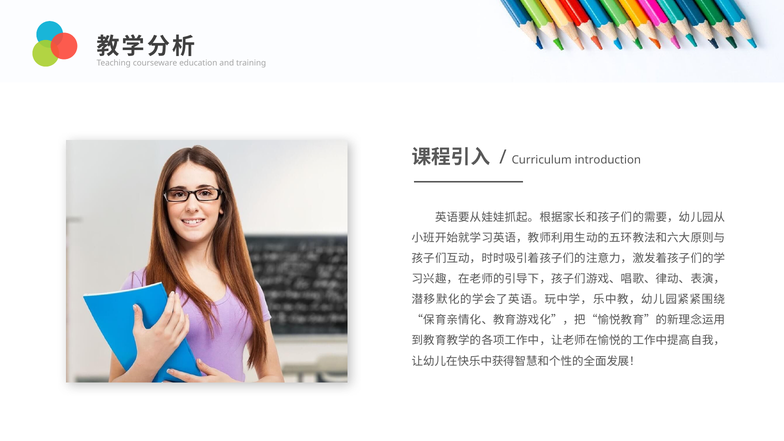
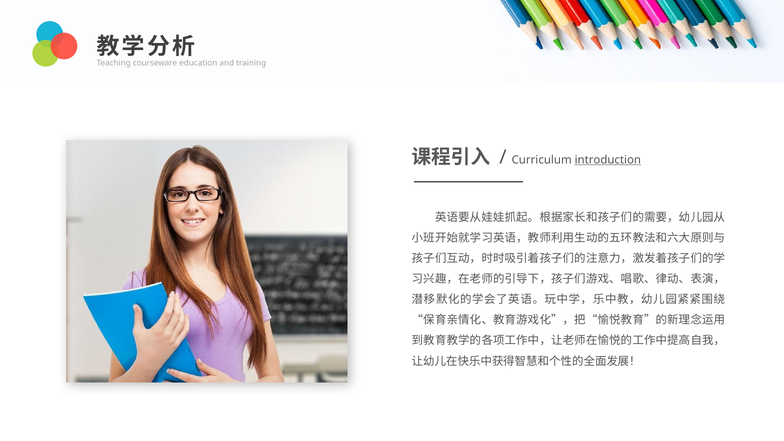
introduction underline: none -> present
